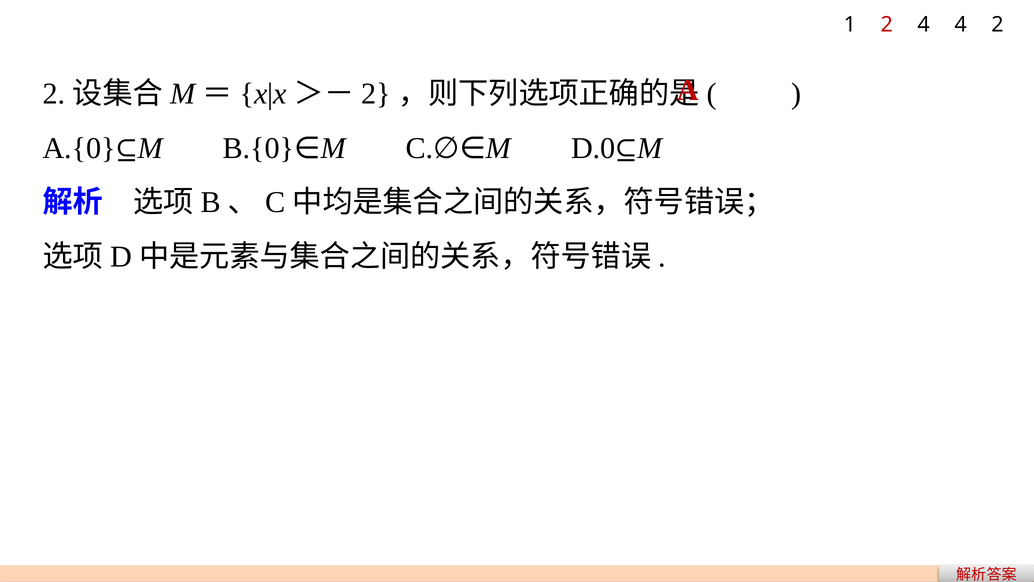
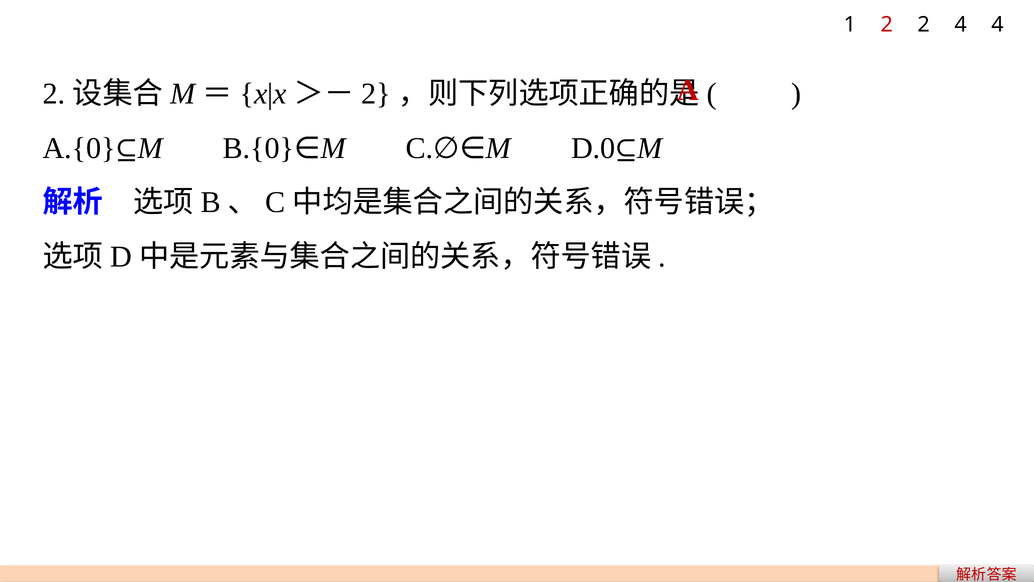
2 4: 4 -> 2
4 2: 2 -> 4
